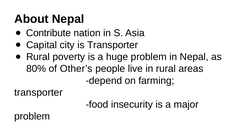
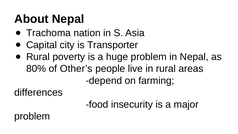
Contribute: Contribute -> Trachoma
transporter at (38, 92): transporter -> differences
